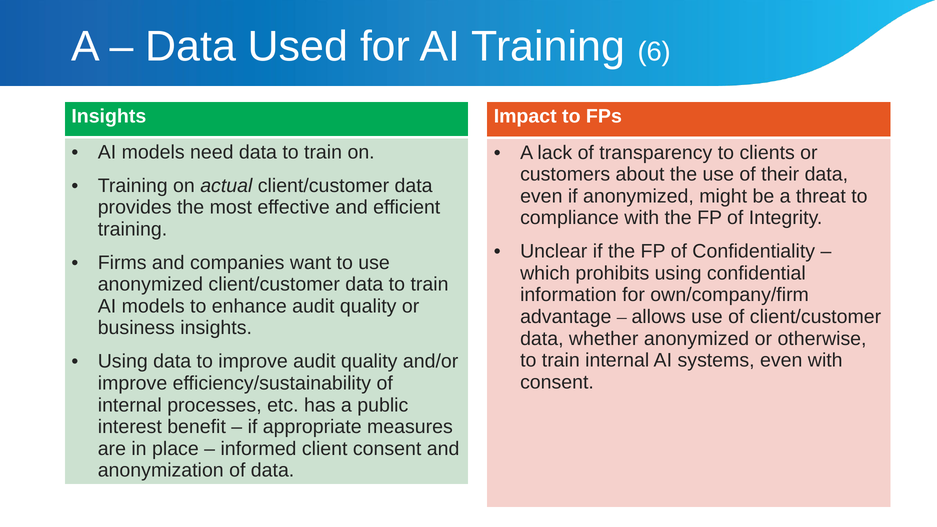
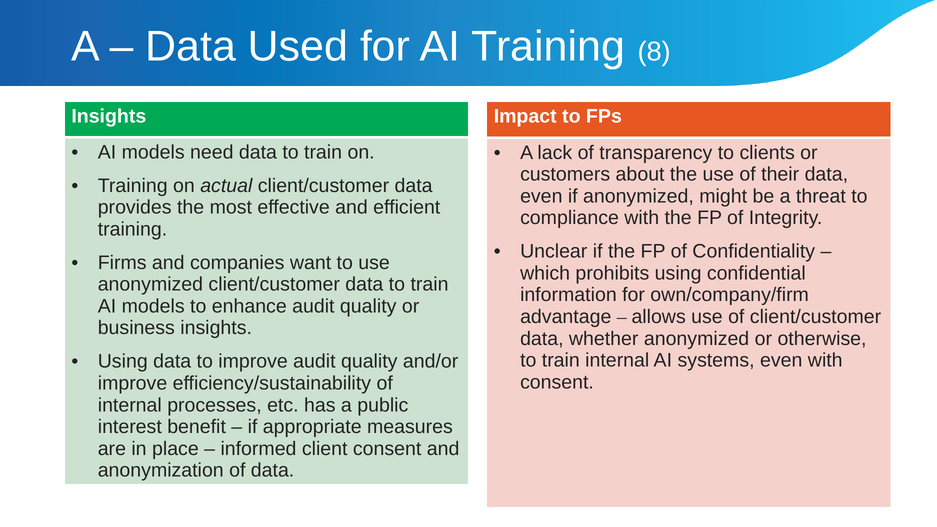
6: 6 -> 8
